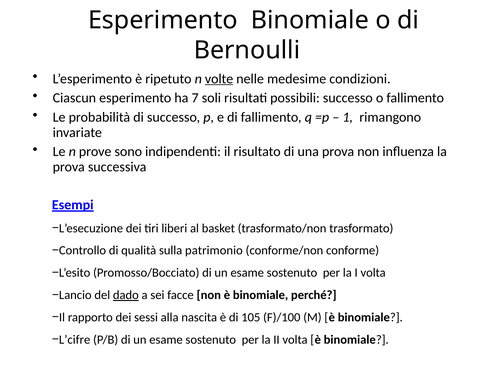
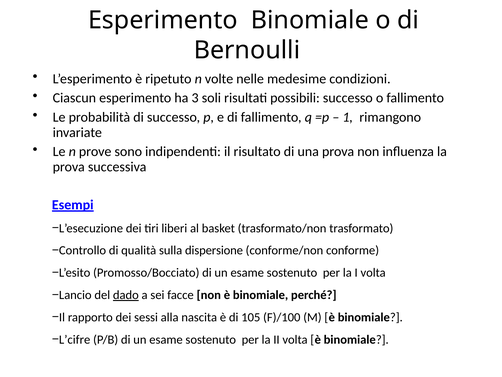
volte underline: present -> none
7: 7 -> 3
patrimonio: patrimonio -> dispersione
